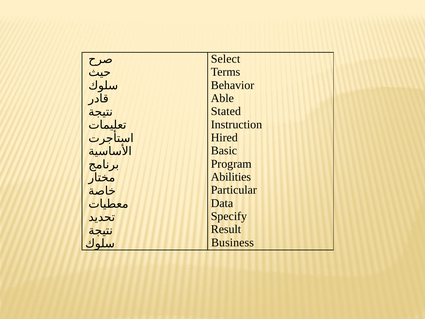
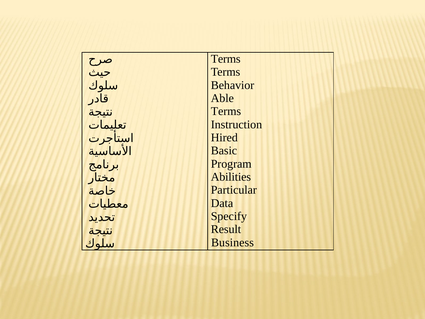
Select at (226, 59): Select -> Terms
Stated at (226, 111): Stated -> Terms
